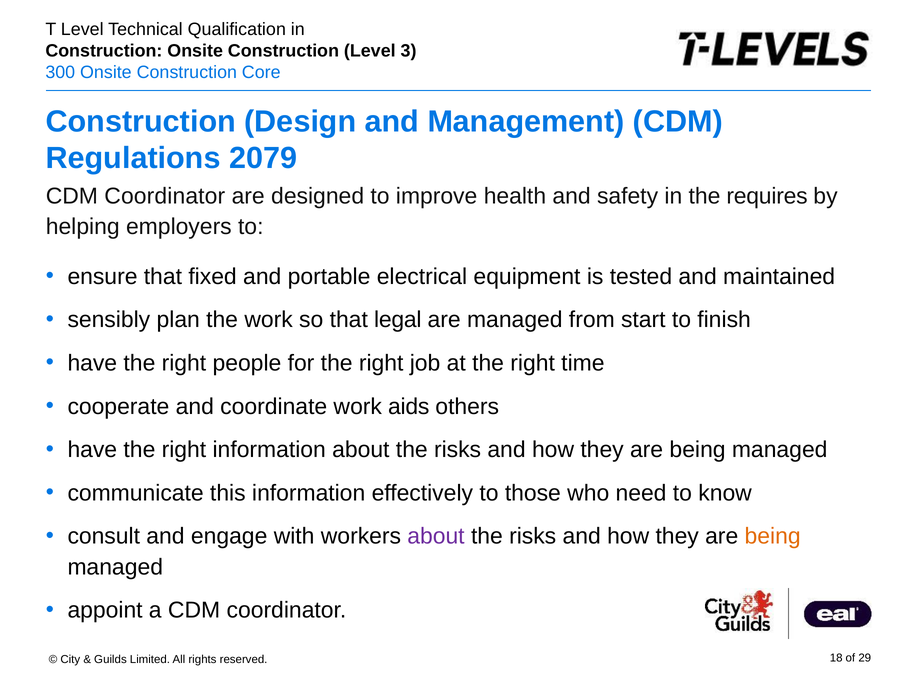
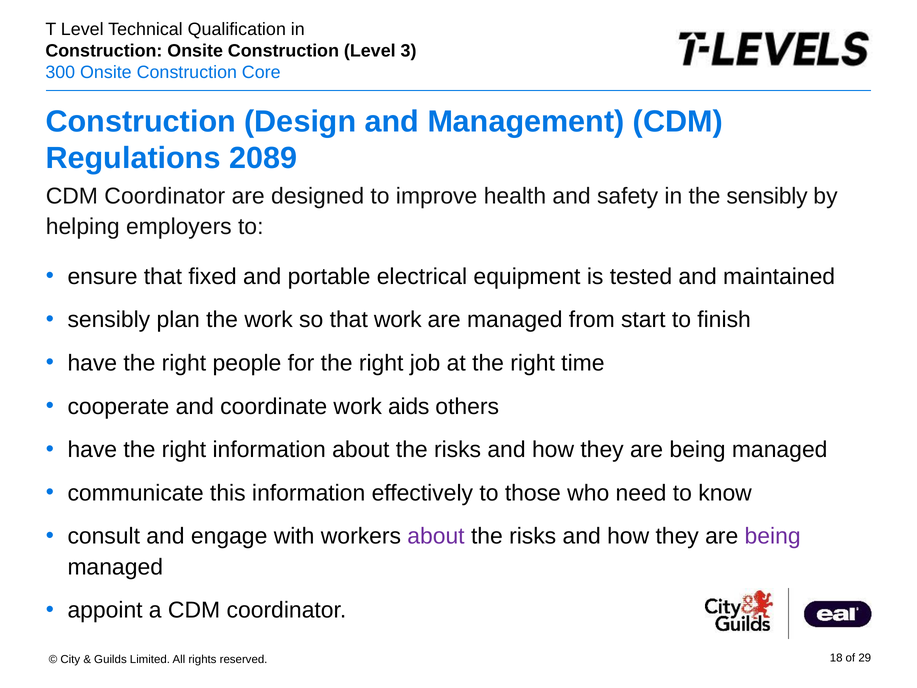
2079: 2079 -> 2089
the requires: requires -> sensibly
that legal: legal -> work
being at (773, 536) colour: orange -> purple
